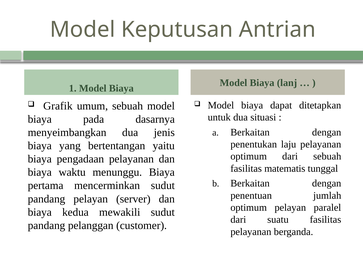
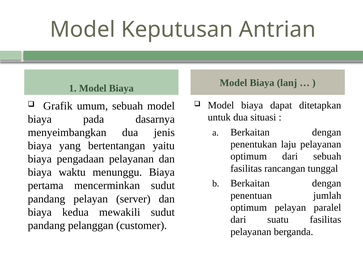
matematis: matematis -> rancangan
